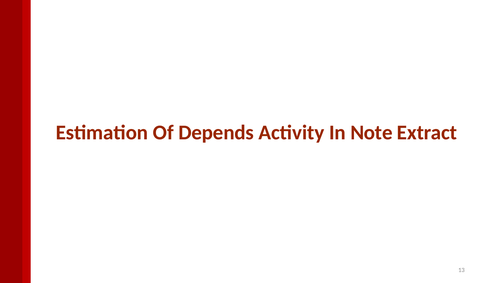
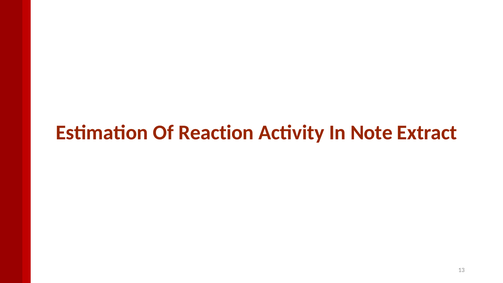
Depends: Depends -> Reaction
